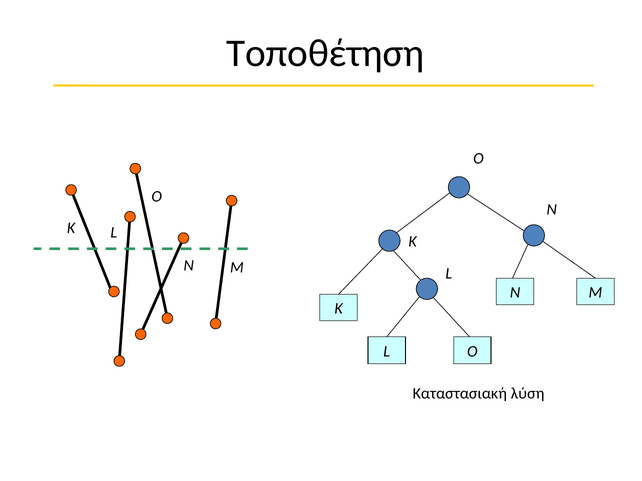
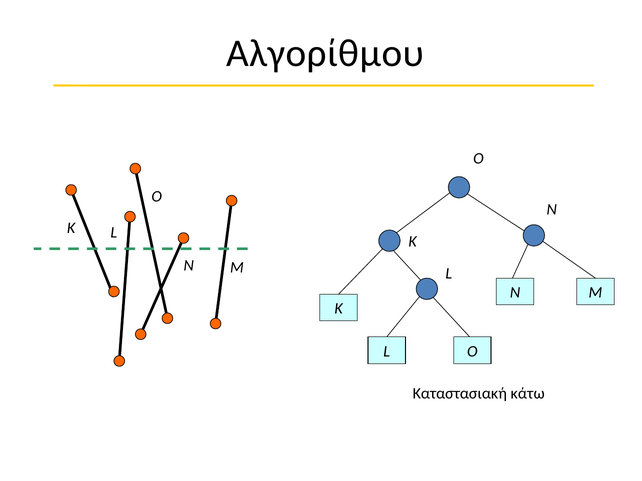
Τοποθέτηση: Τοποθέτηση -> Αλγορίθμου
λύση: λύση -> κάτω
